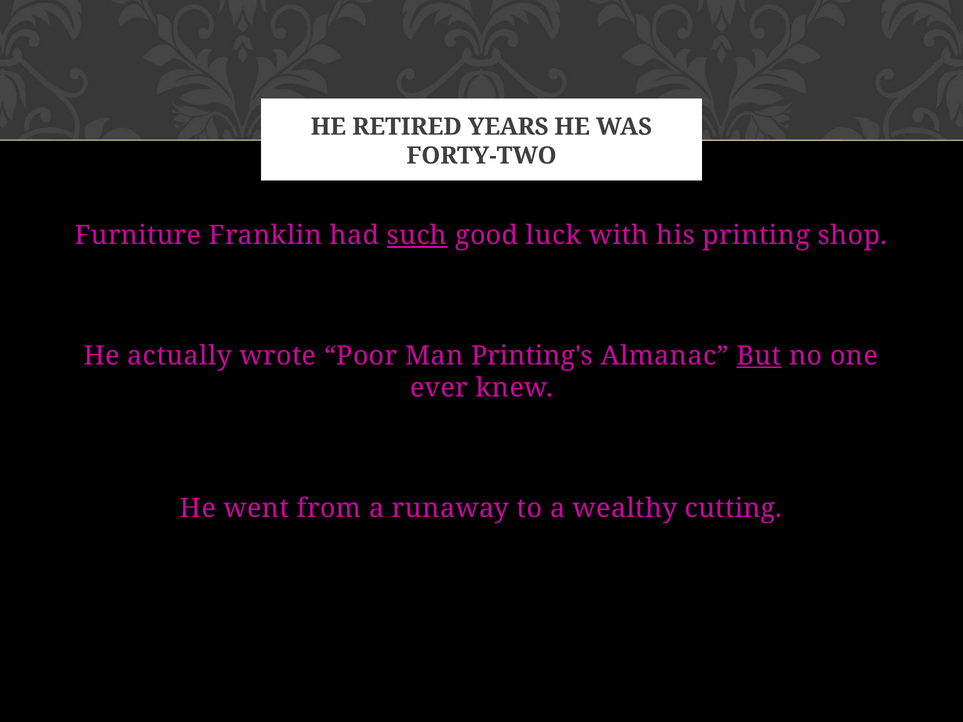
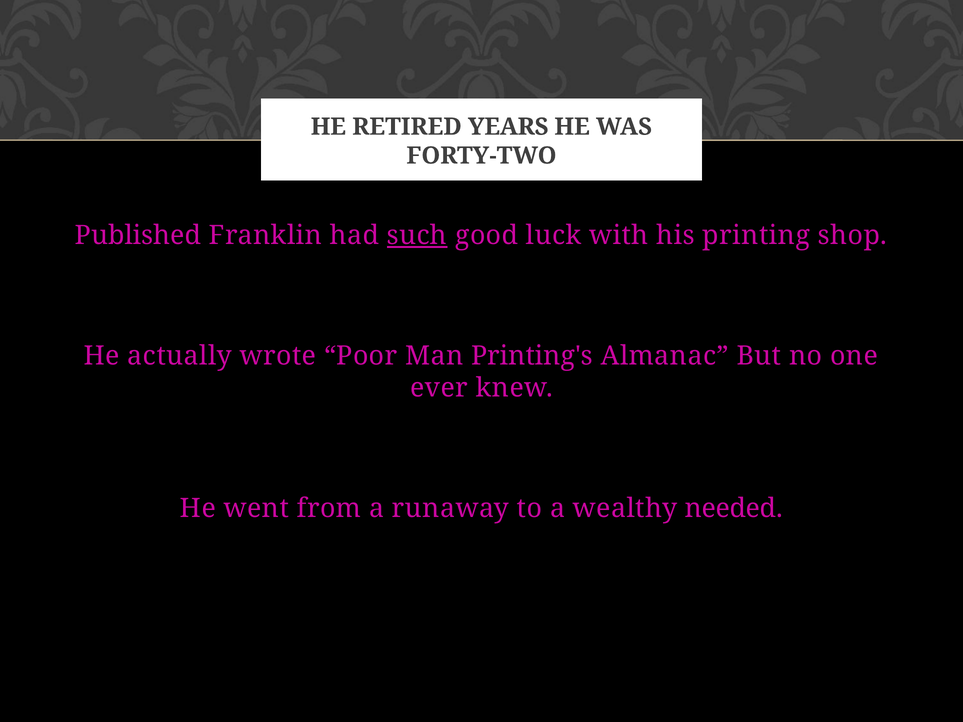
Furniture: Furniture -> Published
But underline: present -> none
cutting: cutting -> needed
